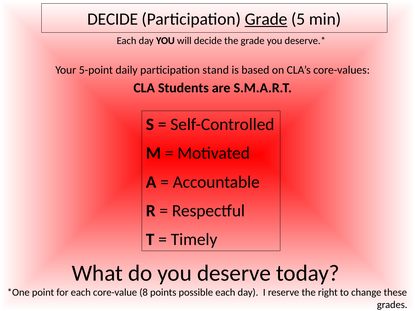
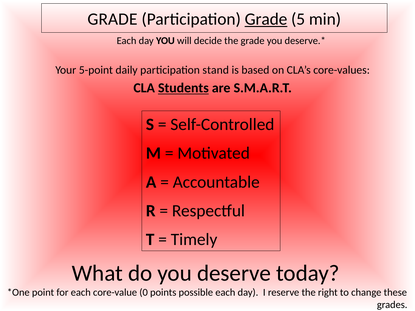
DECIDE at (113, 19): DECIDE -> GRADE
Students underline: none -> present
8: 8 -> 0
